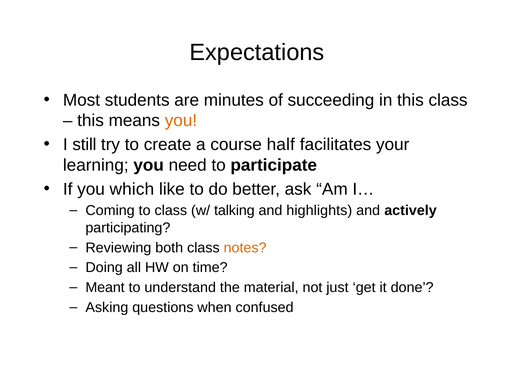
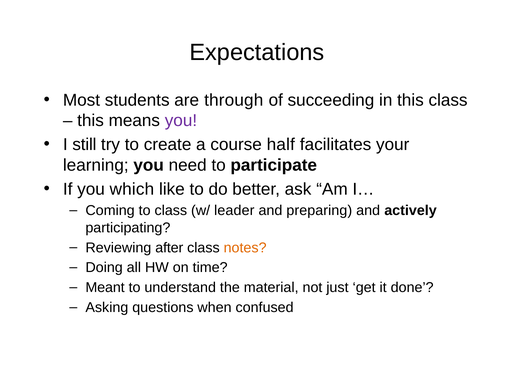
minutes: minutes -> through
you at (181, 121) colour: orange -> purple
talking: talking -> leader
highlights: highlights -> preparing
both: both -> after
